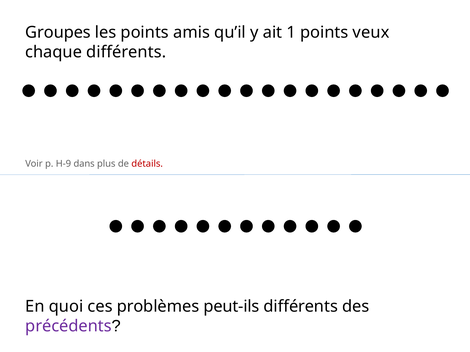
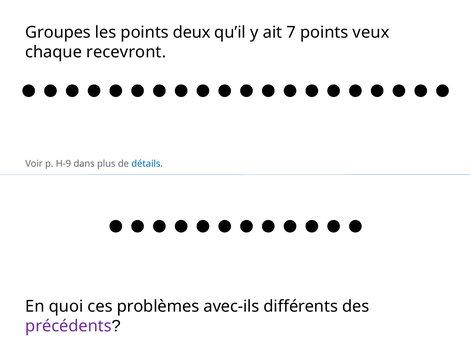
amis: amis -> deux
1: 1 -> 7
chaque différents: différents -> recevront
détails colour: red -> blue
peut-ils: peut-ils -> avec-ils
